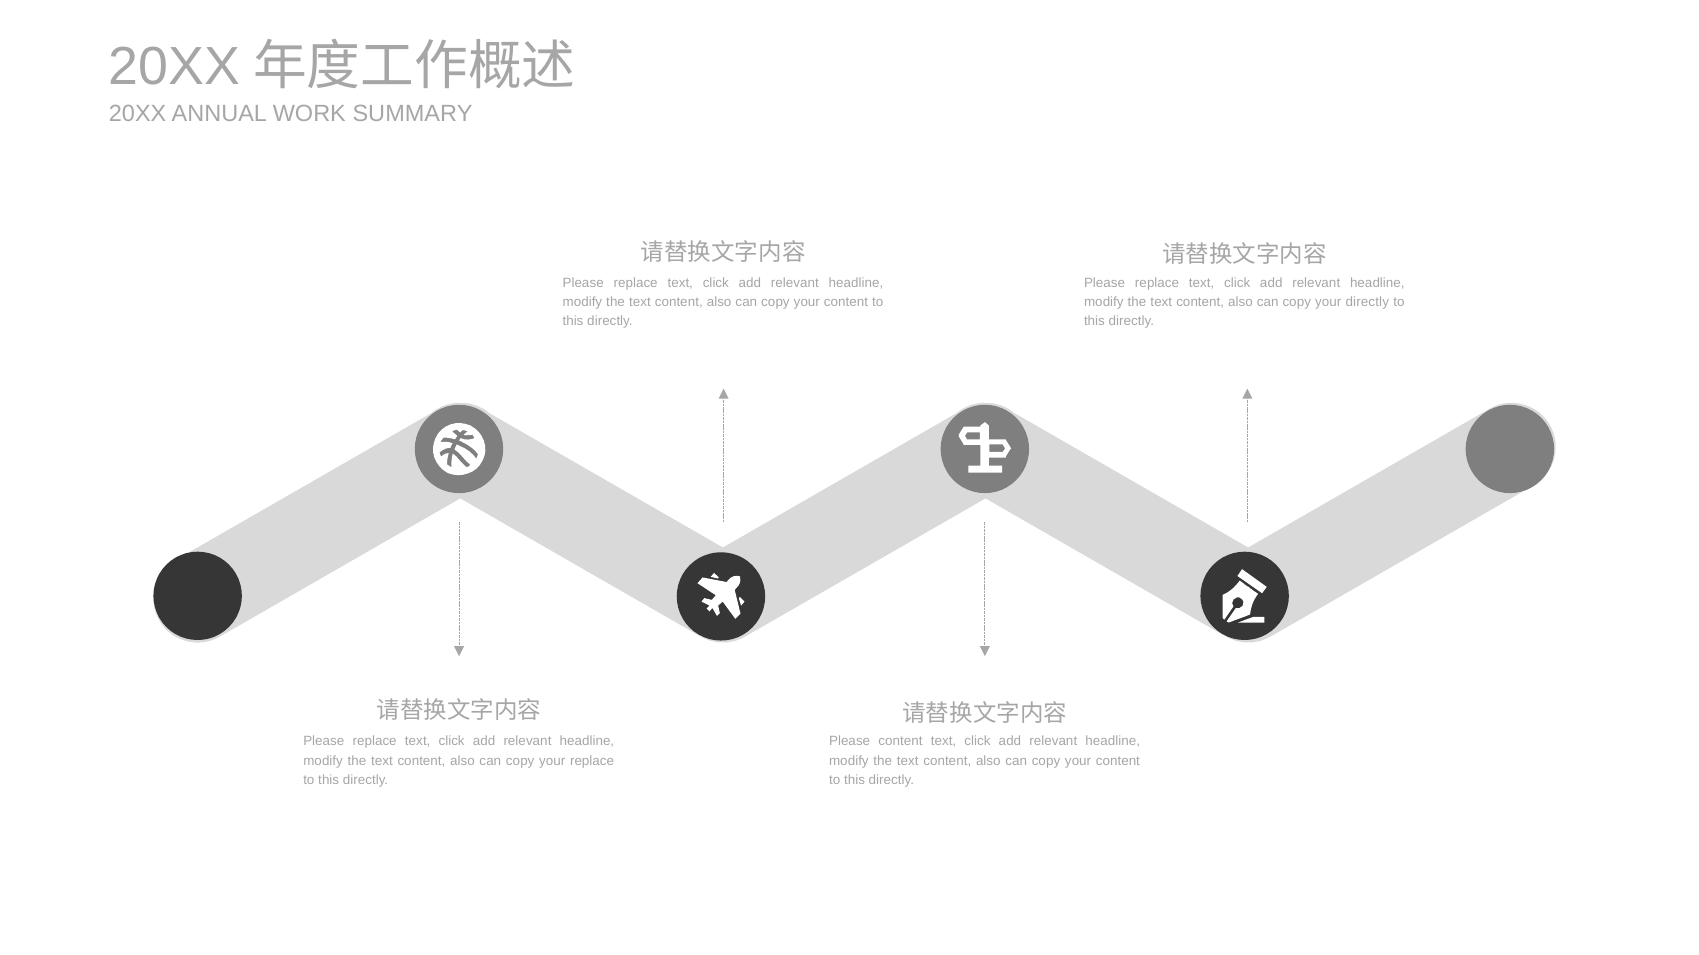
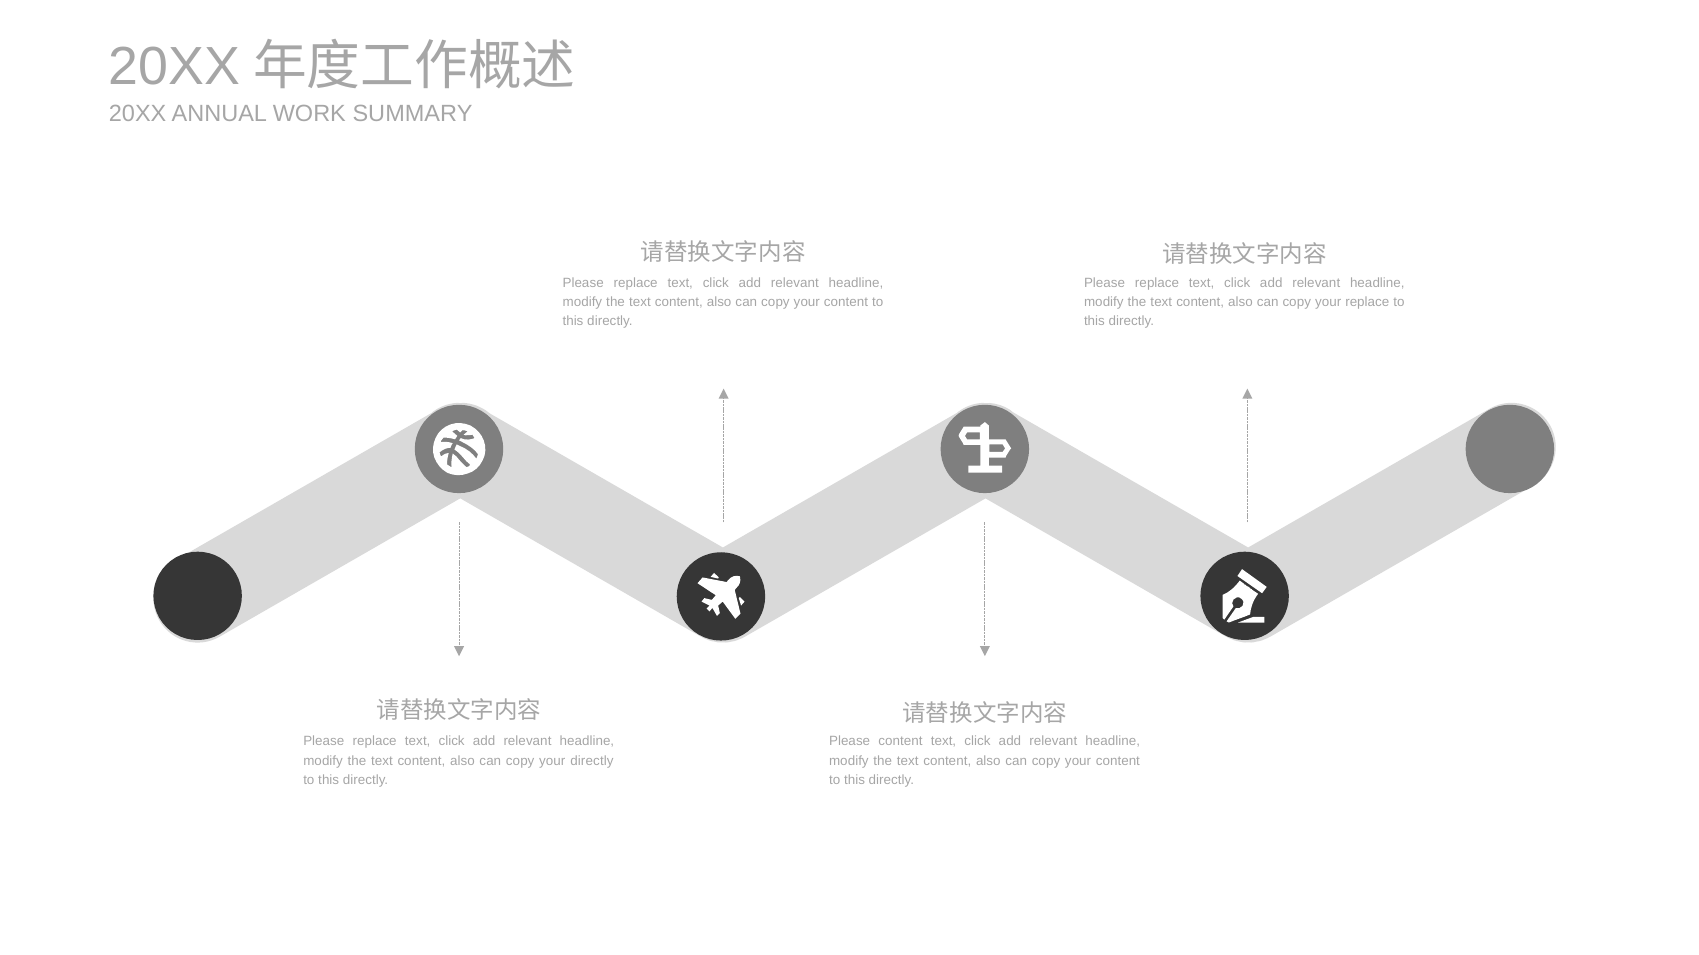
your directly: directly -> replace
your replace: replace -> directly
